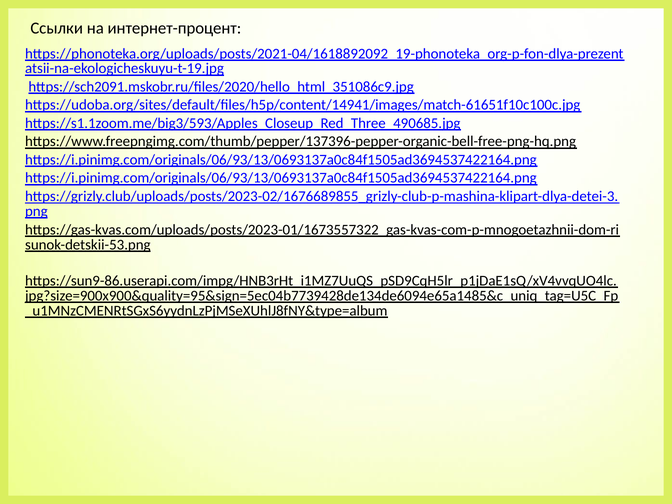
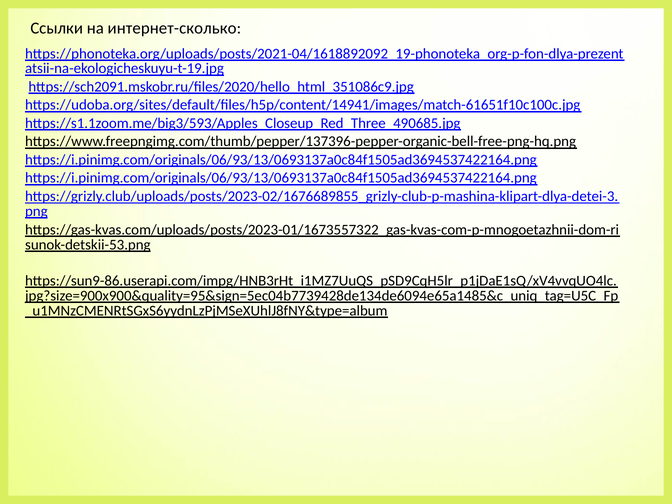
интернет-процент: интернет-процент -> интернет-сколько
